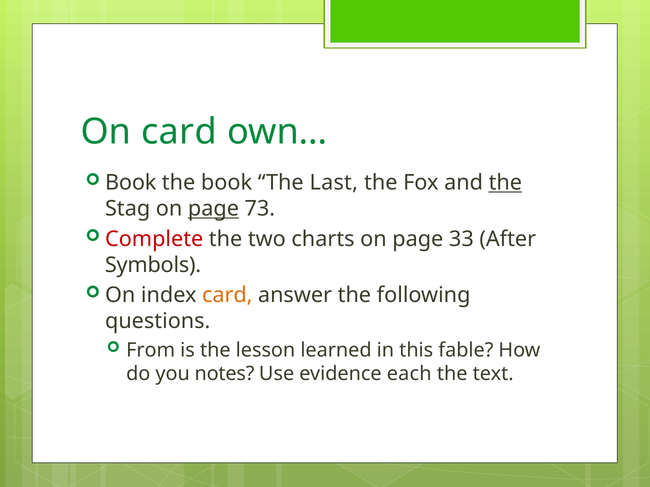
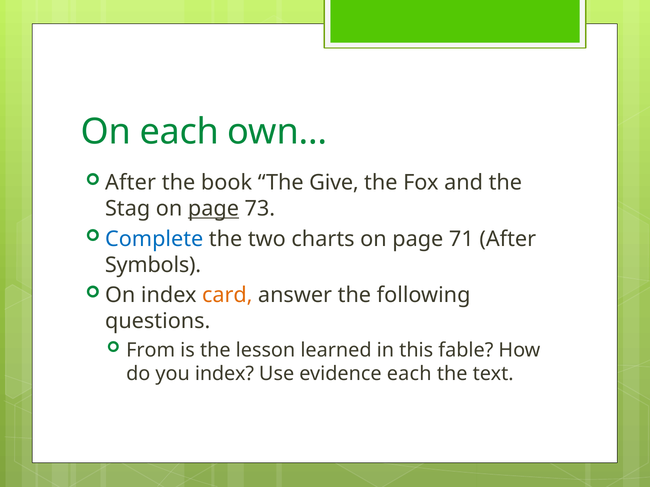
On card: card -> each
Book at (131, 183): Book -> After
Last: Last -> Give
the at (505, 183) underline: present -> none
Complete colour: red -> blue
33: 33 -> 71
you notes: notes -> index
